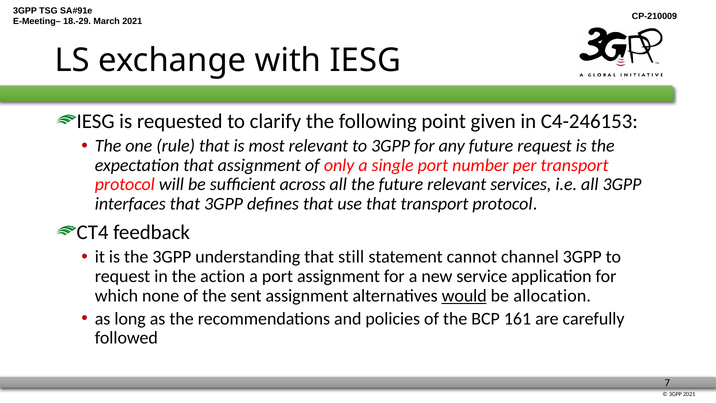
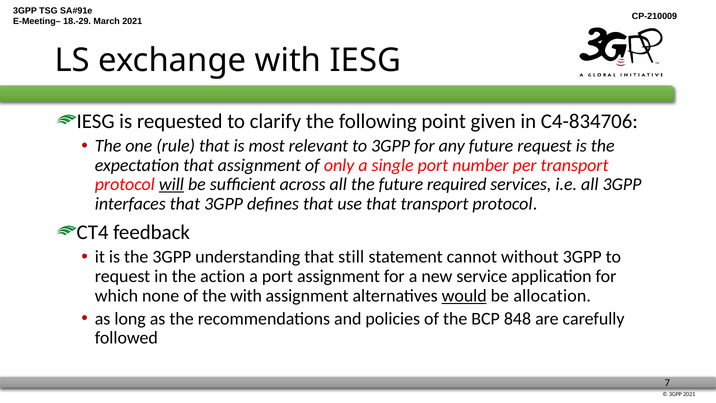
C4-246153: C4-246153 -> C4-834706
will underline: none -> present
future relevant: relevant -> required
channel: channel -> without
the sent: sent -> with
161: 161 -> 848
